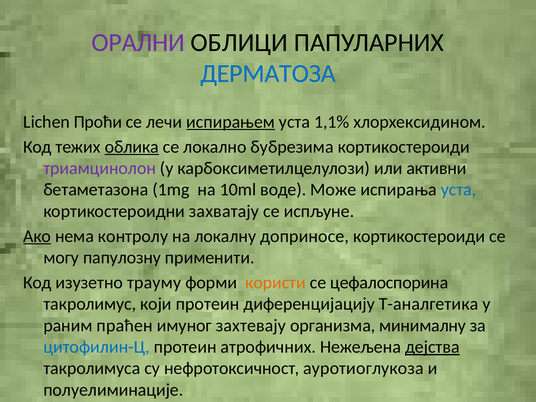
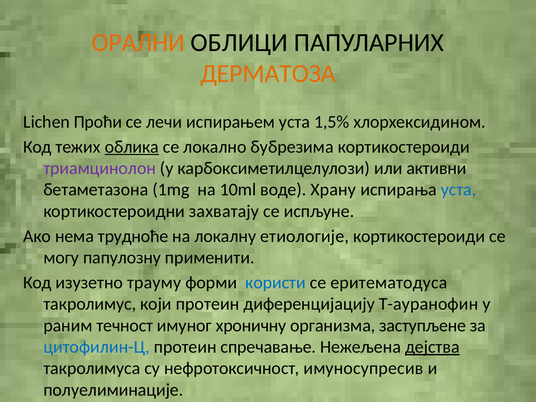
ОРАЛНИ colour: purple -> orange
ДЕРМАТОЗА colour: blue -> orange
испирањем underline: present -> none
1,1%: 1,1% -> 1,5%
Може: Може -> Храну
Ако underline: present -> none
контролу: контролу -> трудноће
доприносе: доприносе -> етиологије
користи colour: orange -> blue
цефалоспорина: цефалоспорина -> еритематодуса
Т-аналгетика: Т-аналгетика -> Т-ауранофин
праћен: праћен -> течност
захтевају: захтевају -> хроничну
минималну: минималну -> заступљене
атрофичних: атрофичних -> спречавање
ауротиоглукоза: ауротиоглукоза -> имуносупресив
